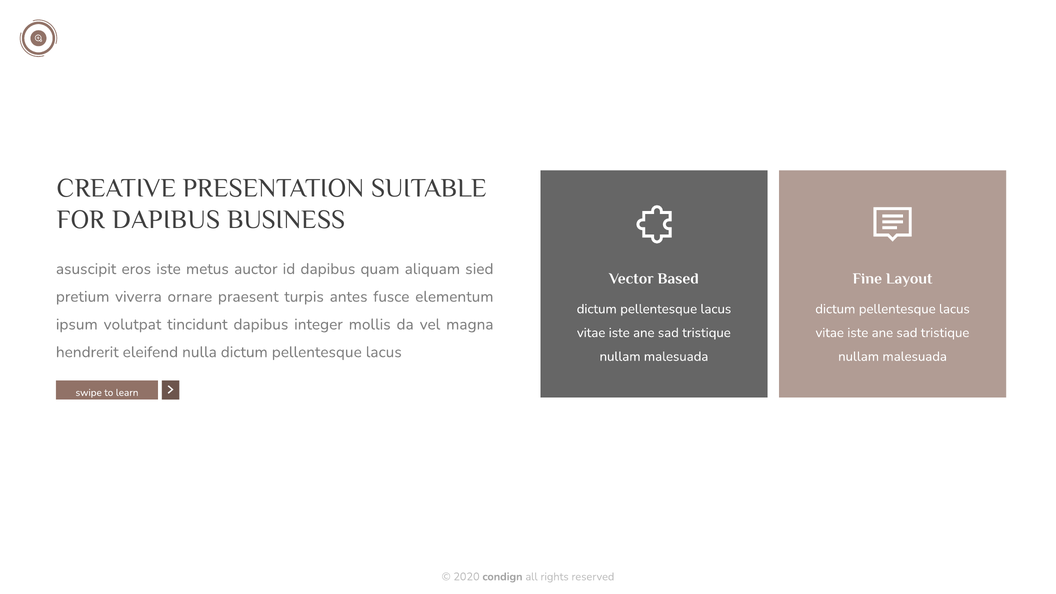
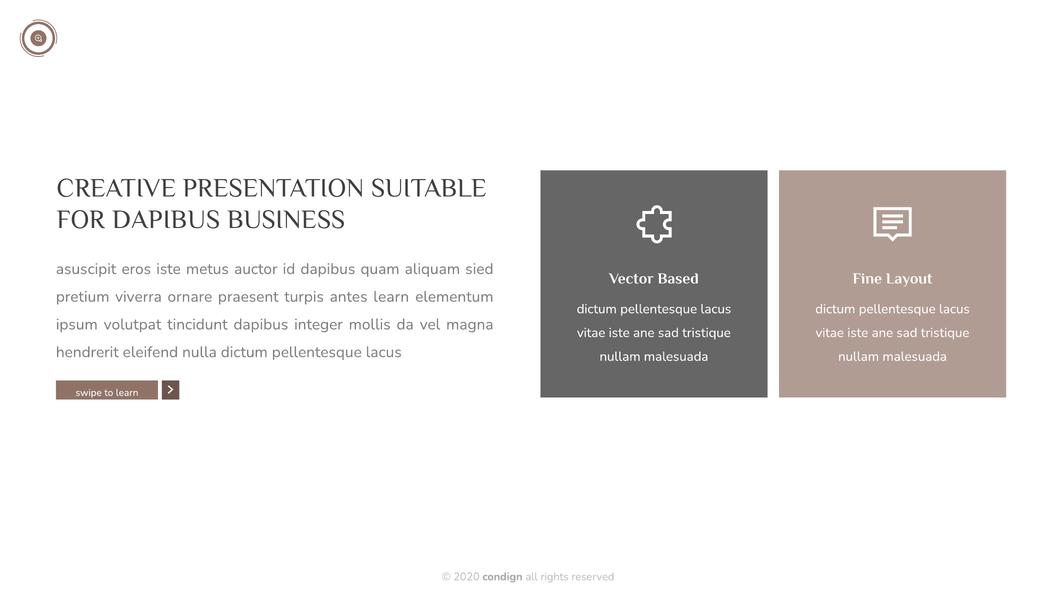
antes fusce: fusce -> learn
